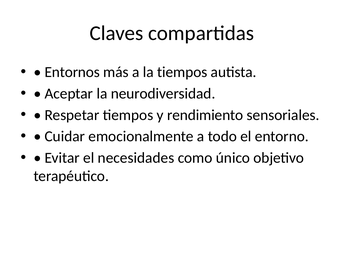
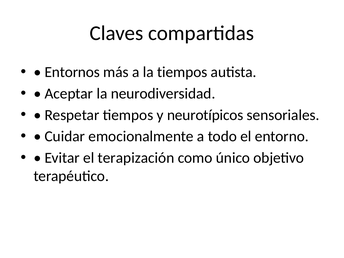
rendimiento: rendimiento -> neurotípicos
necesidades: necesidades -> terapización
